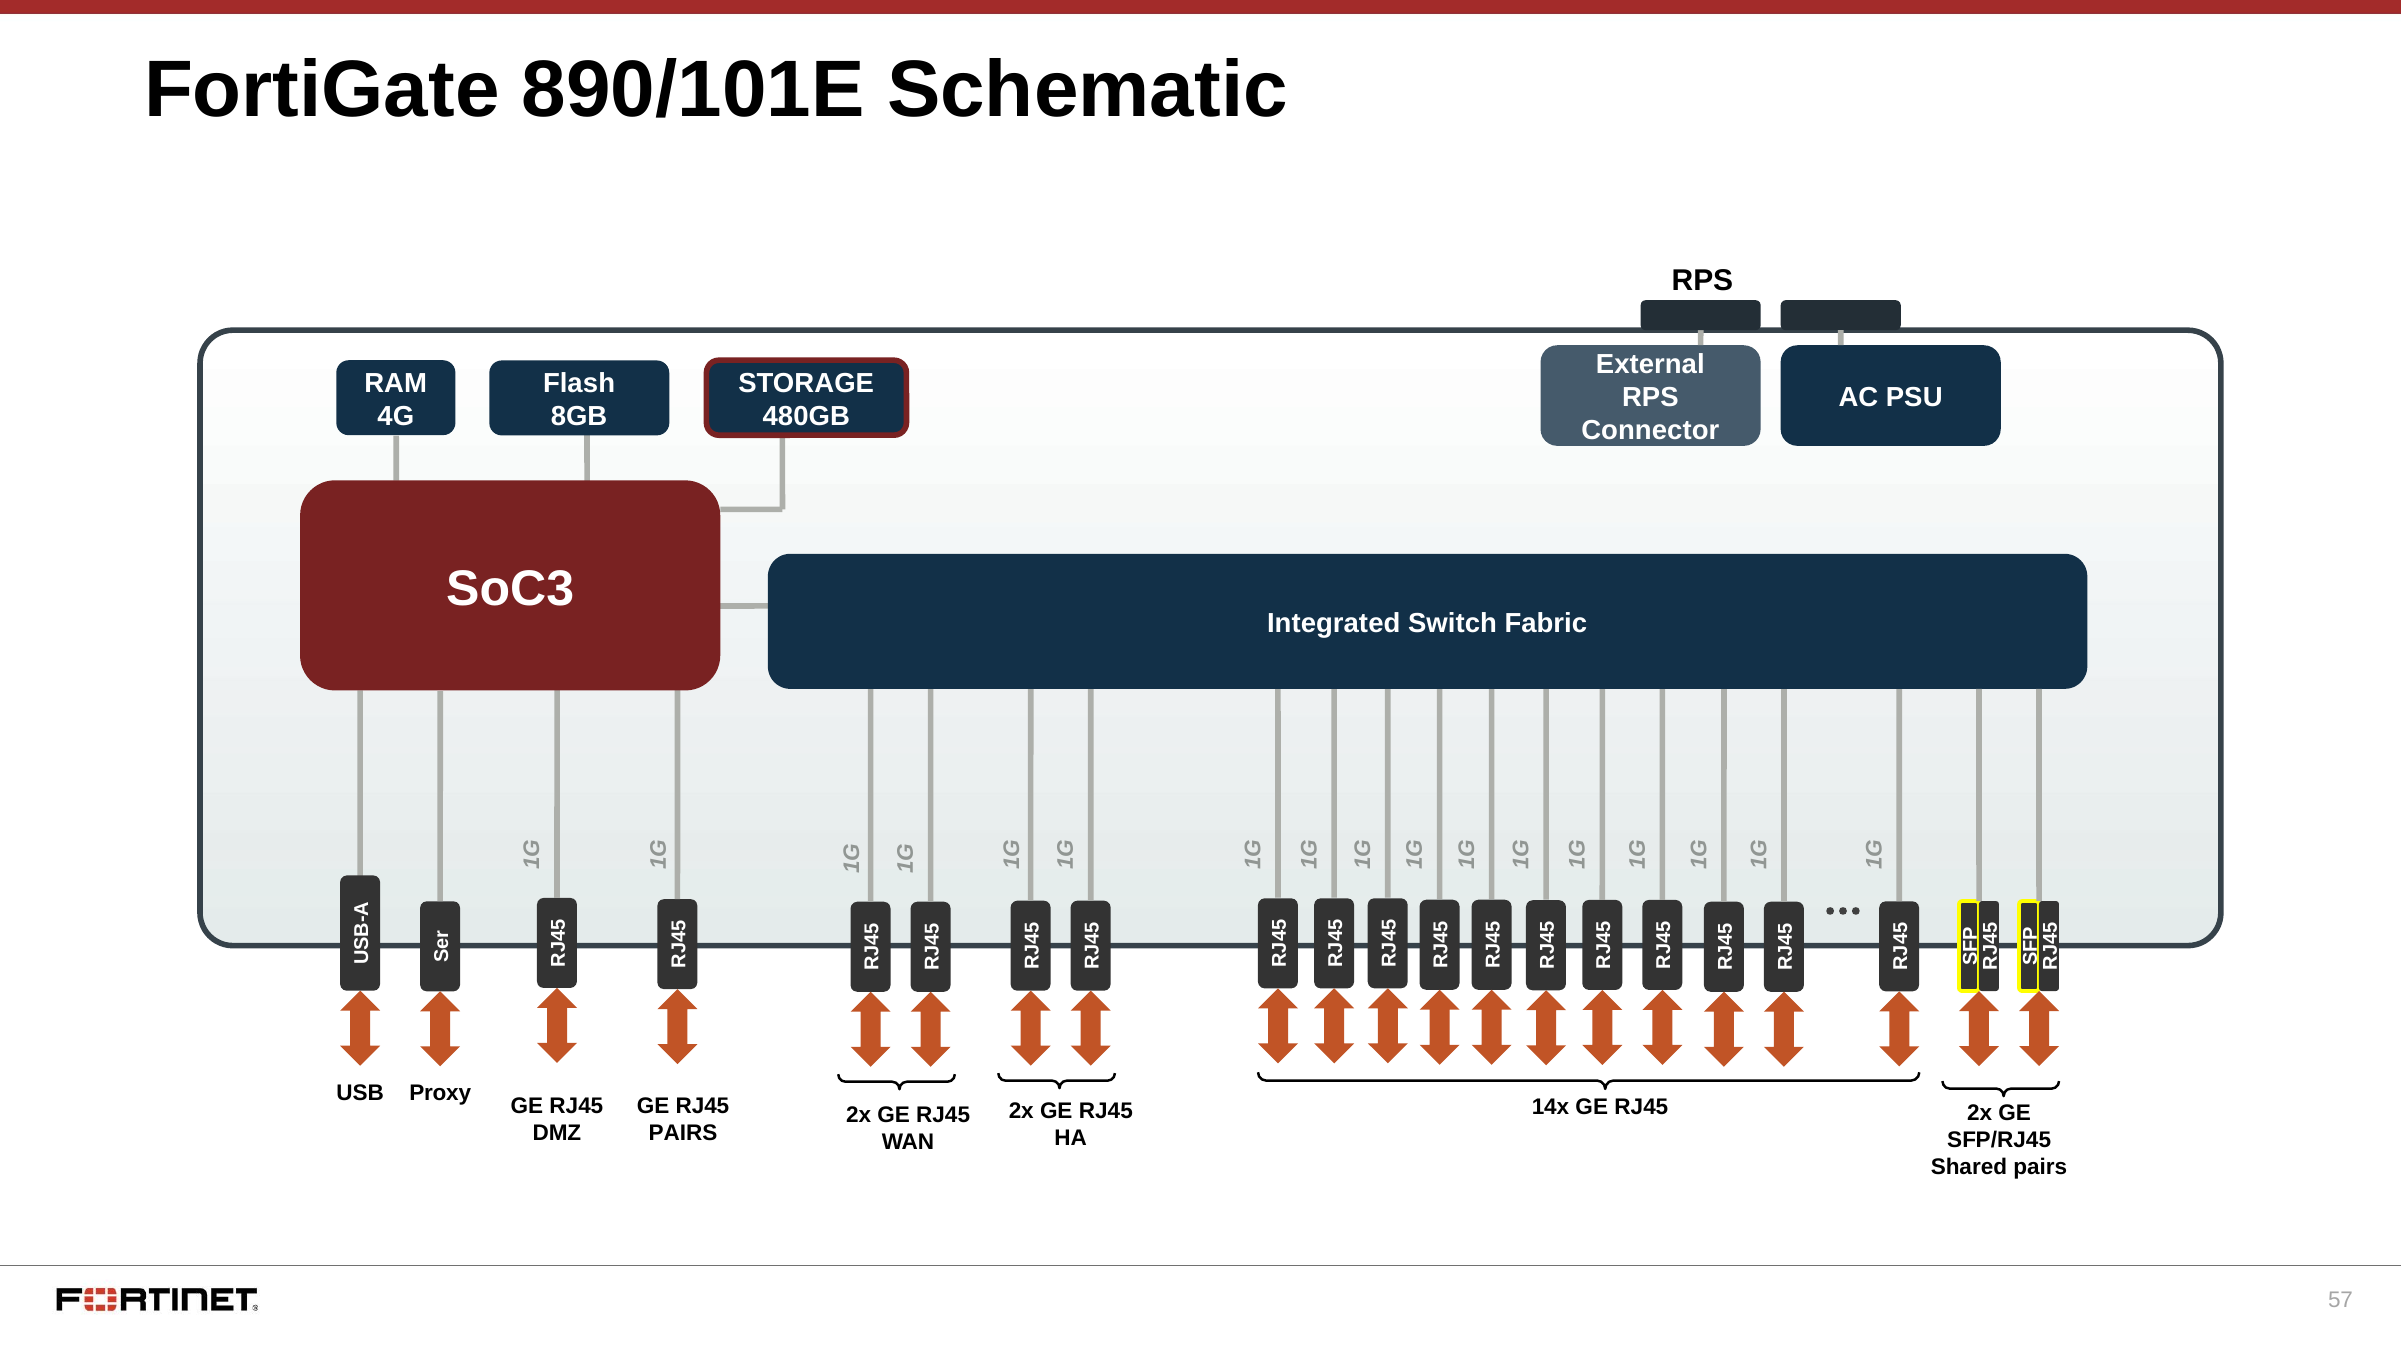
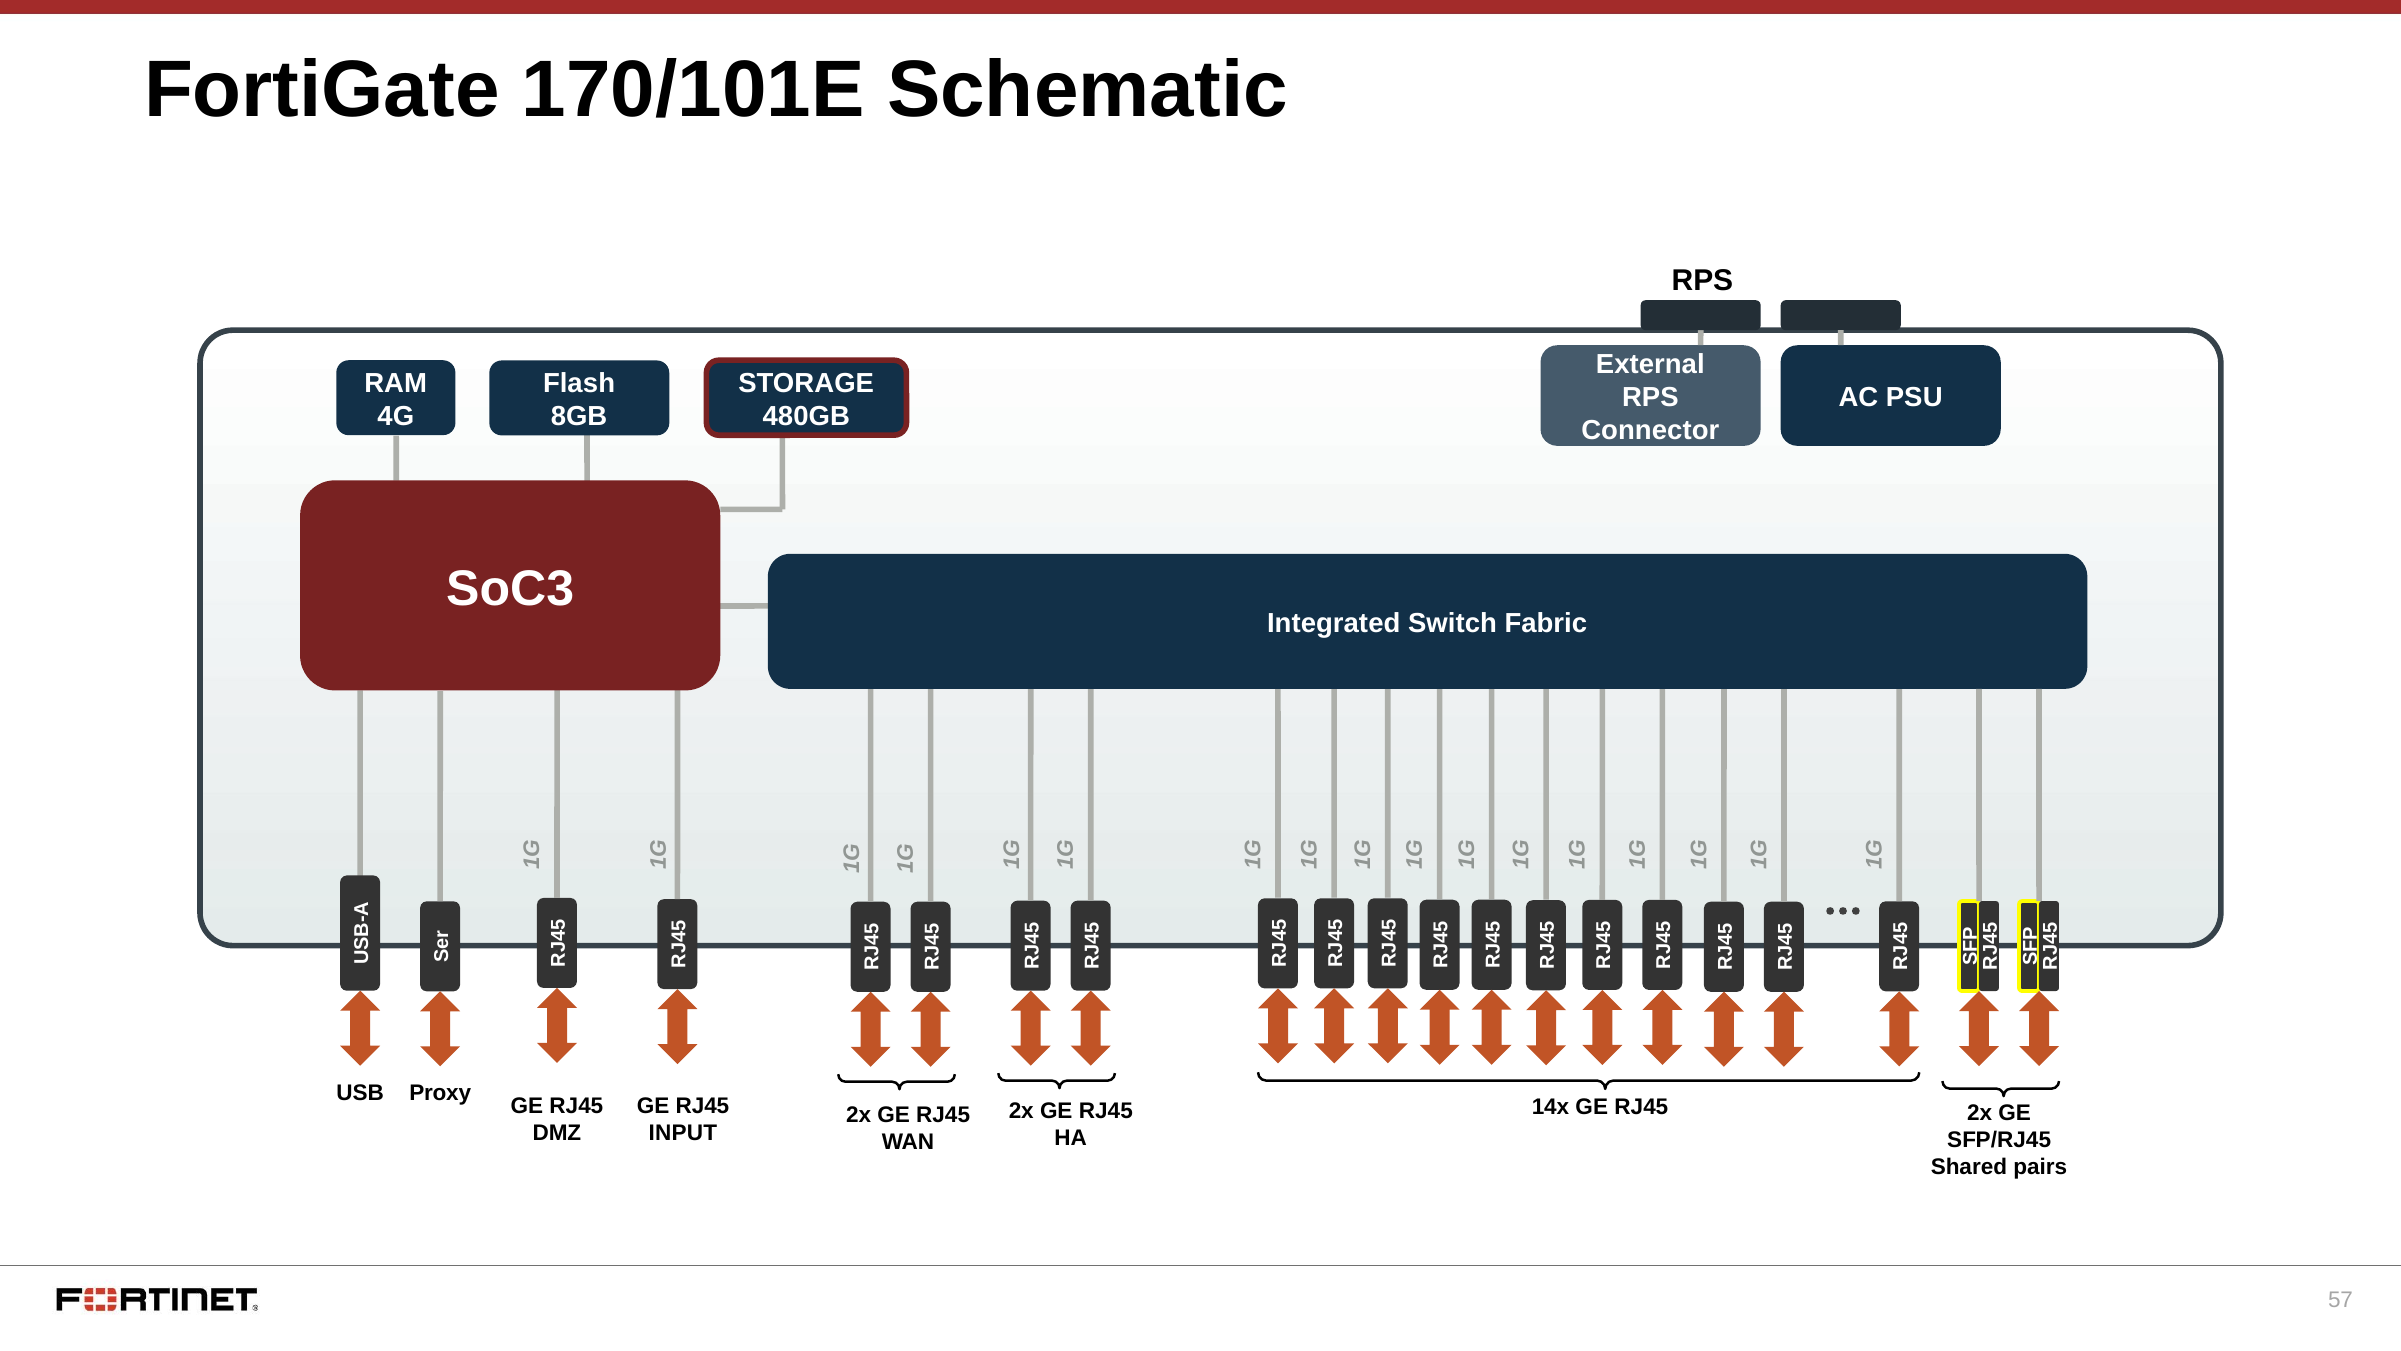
890/101E: 890/101E -> 170/101E
PAIRS at (683, 1133): PAIRS -> INPUT
